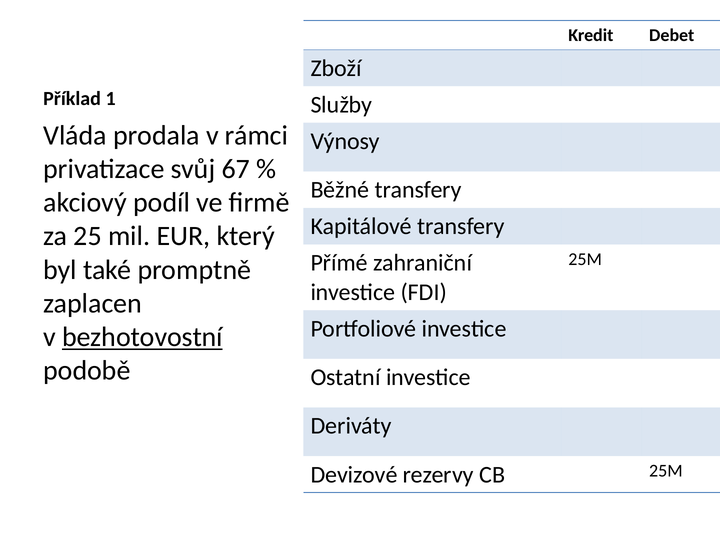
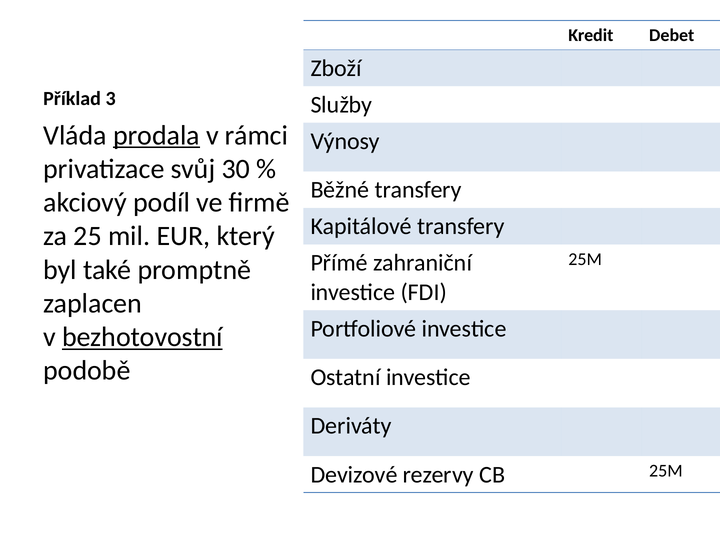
1: 1 -> 3
prodala underline: none -> present
67: 67 -> 30
